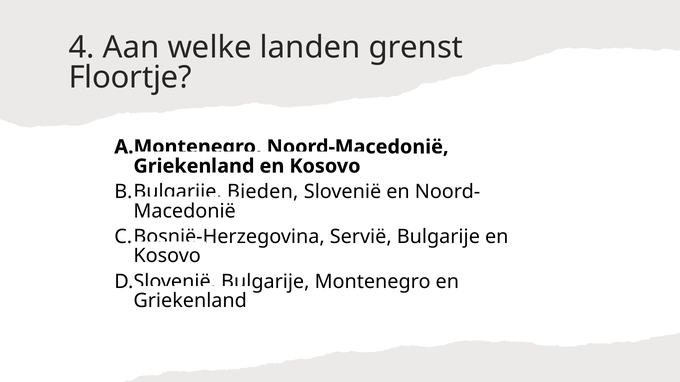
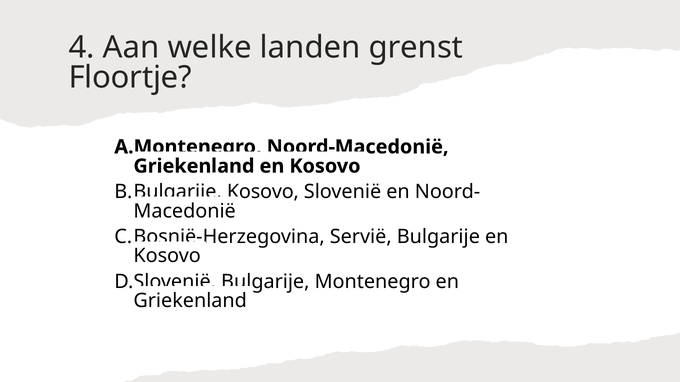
Bieden at (263, 192): Bieden -> Kosovo
